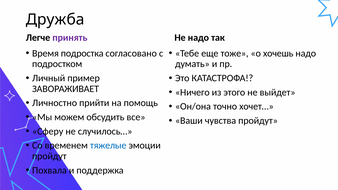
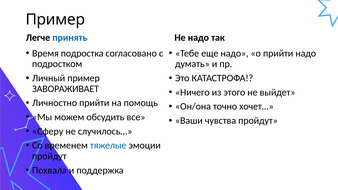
Дружба at (55, 20): Дружба -> Пример
принять colour: purple -> blue
еще тоже: тоже -> надо
о хочешь: хочешь -> прийти
